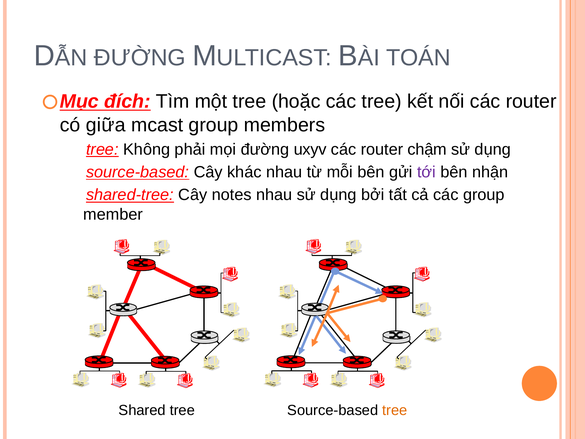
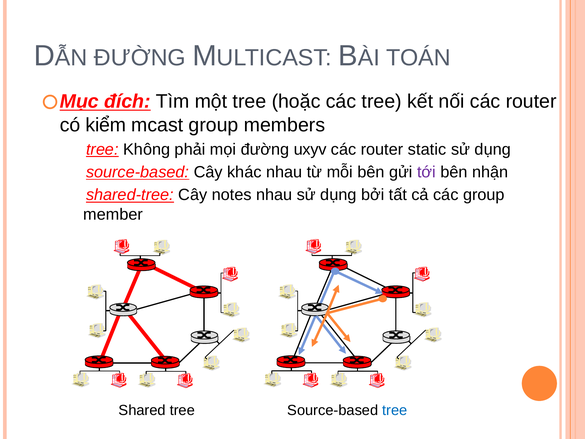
giữa: giữa -> kiểm
chậm: chậm -> static
tree at (395, 410) colour: orange -> blue
